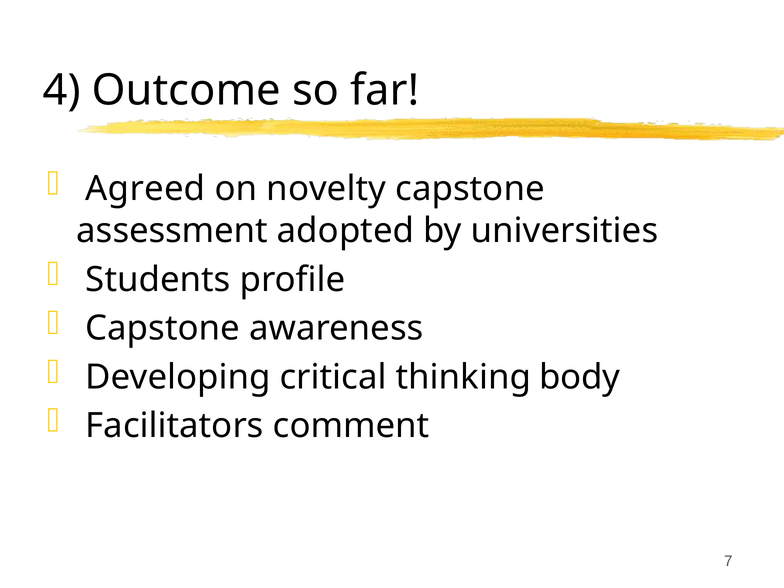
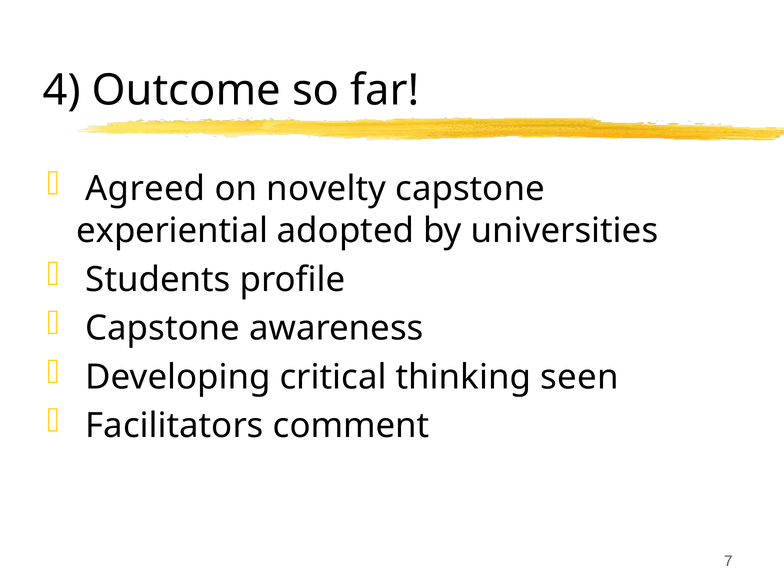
assessment: assessment -> experiential
body: body -> seen
